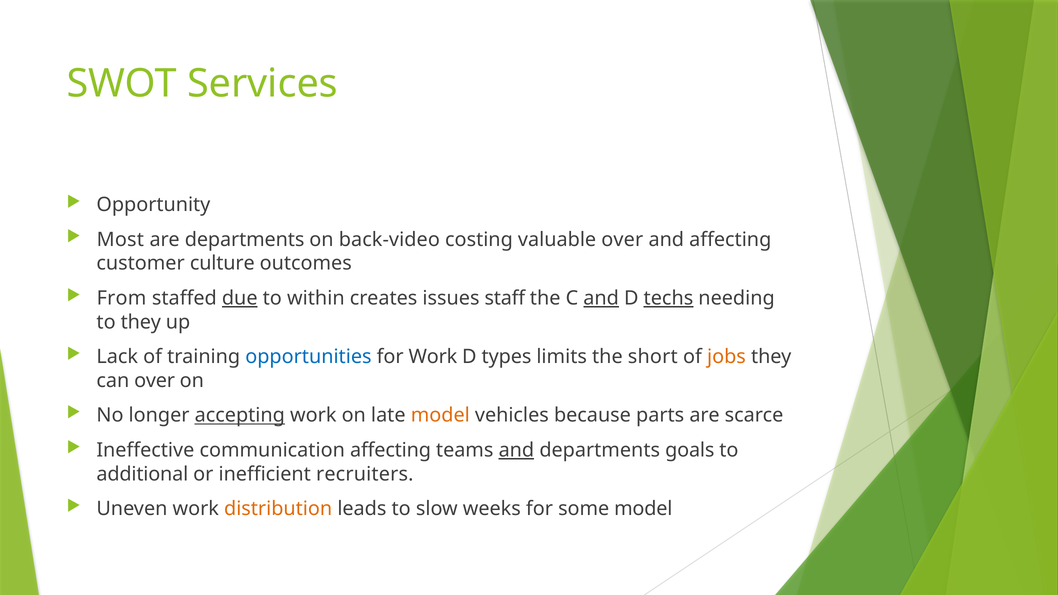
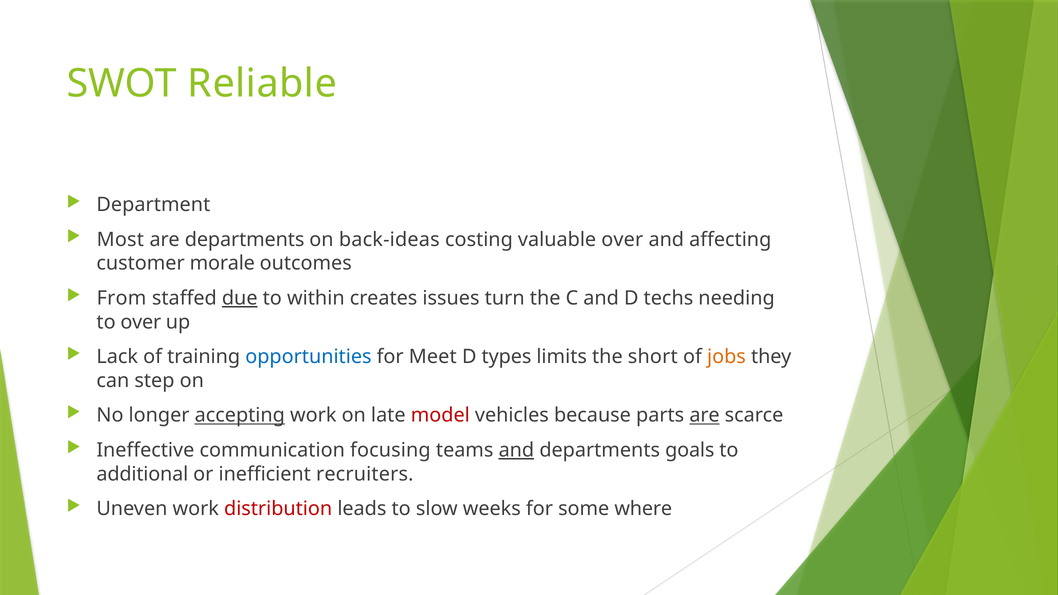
Services: Services -> Reliable
Opportunity: Opportunity -> Department
back-video: back-video -> back-ideas
culture: culture -> morale
staff: staff -> turn
and at (601, 298) underline: present -> none
techs underline: present -> none
to they: they -> over
for Work: Work -> Meet
can over: over -> step
model at (440, 416) colour: orange -> red
are at (705, 416) underline: none -> present
communication affecting: affecting -> focusing
distribution colour: orange -> red
some model: model -> where
